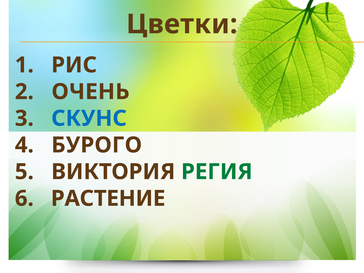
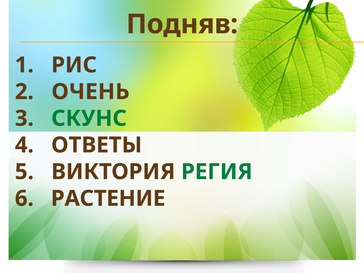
Цветки: Цветки -> Подняв
СКУНС colour: blue -> green
БУРОГО: БУРОГО -> ОТВЕТЫ
